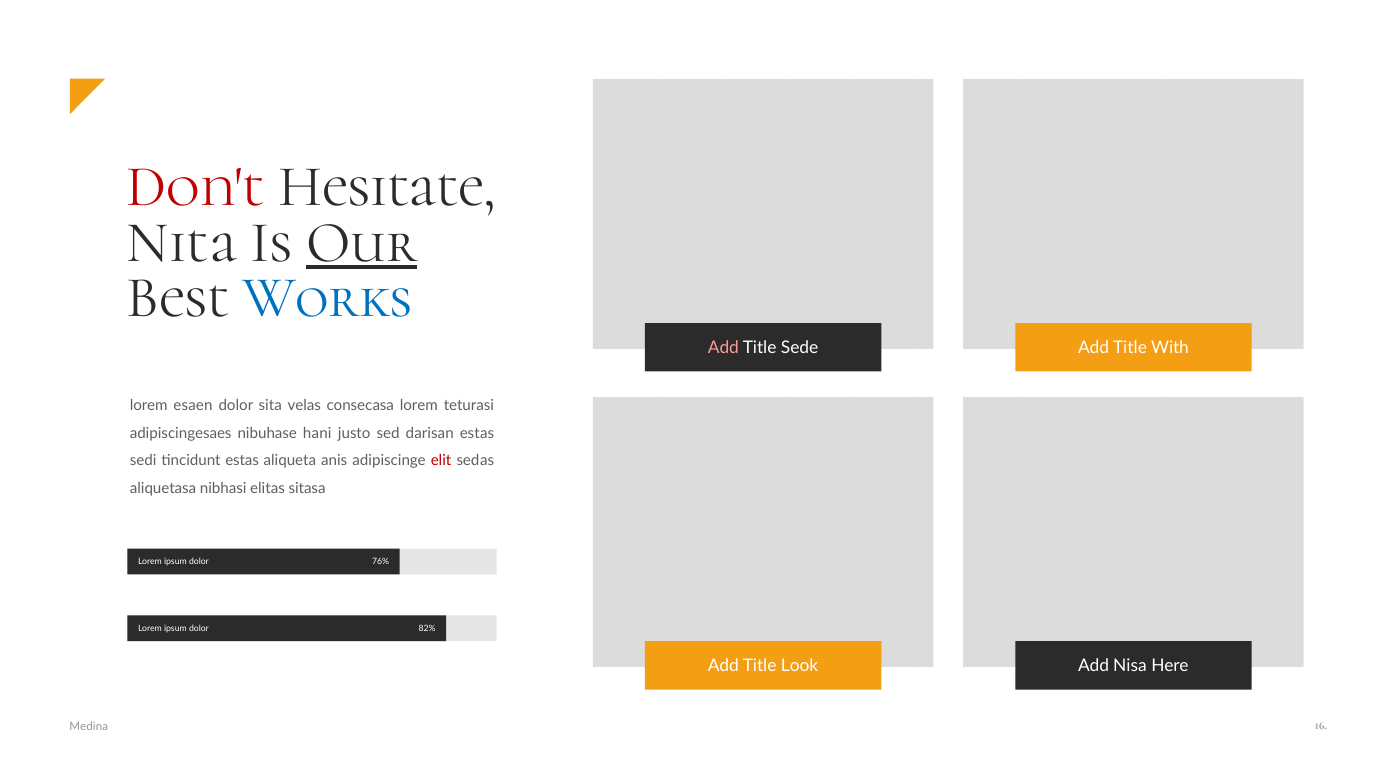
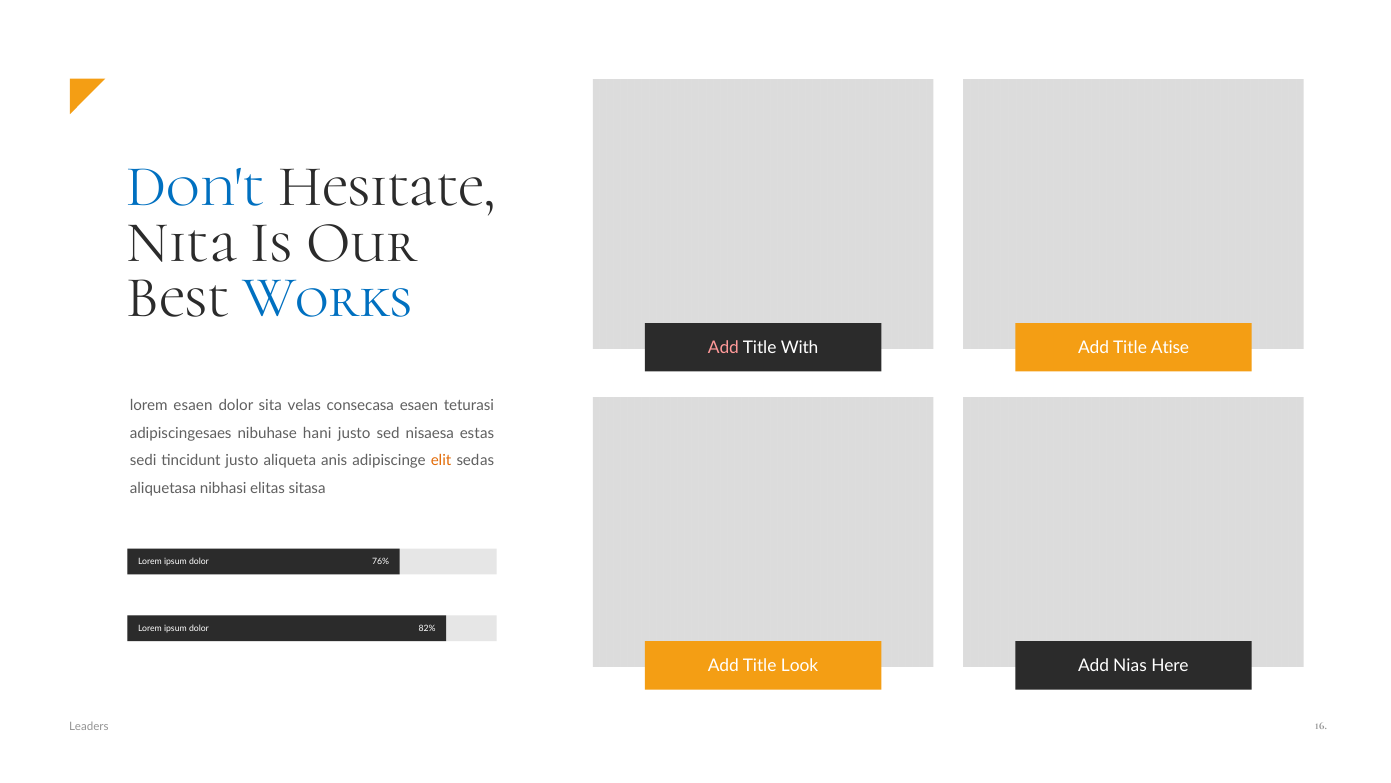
Don't colour: red -> blue
Our underline: present -> none
Sede: Sede -> With
With: With -> Atise
consecasa lorem: lorem -> esaen
darisan: darisan -> nisaesa
tincidunt estas: estas -> justo
elit colour: red -> orange
Nisa: Nisa -> Nias
Medina: Medina -> Leaders
